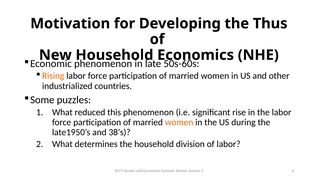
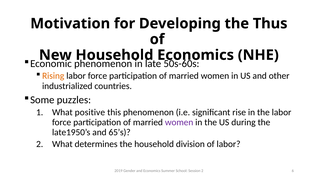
reduced: reduced -> positive
women at (179, 122) colour: orange -> purple
38’s: 38’s -> 65’s
